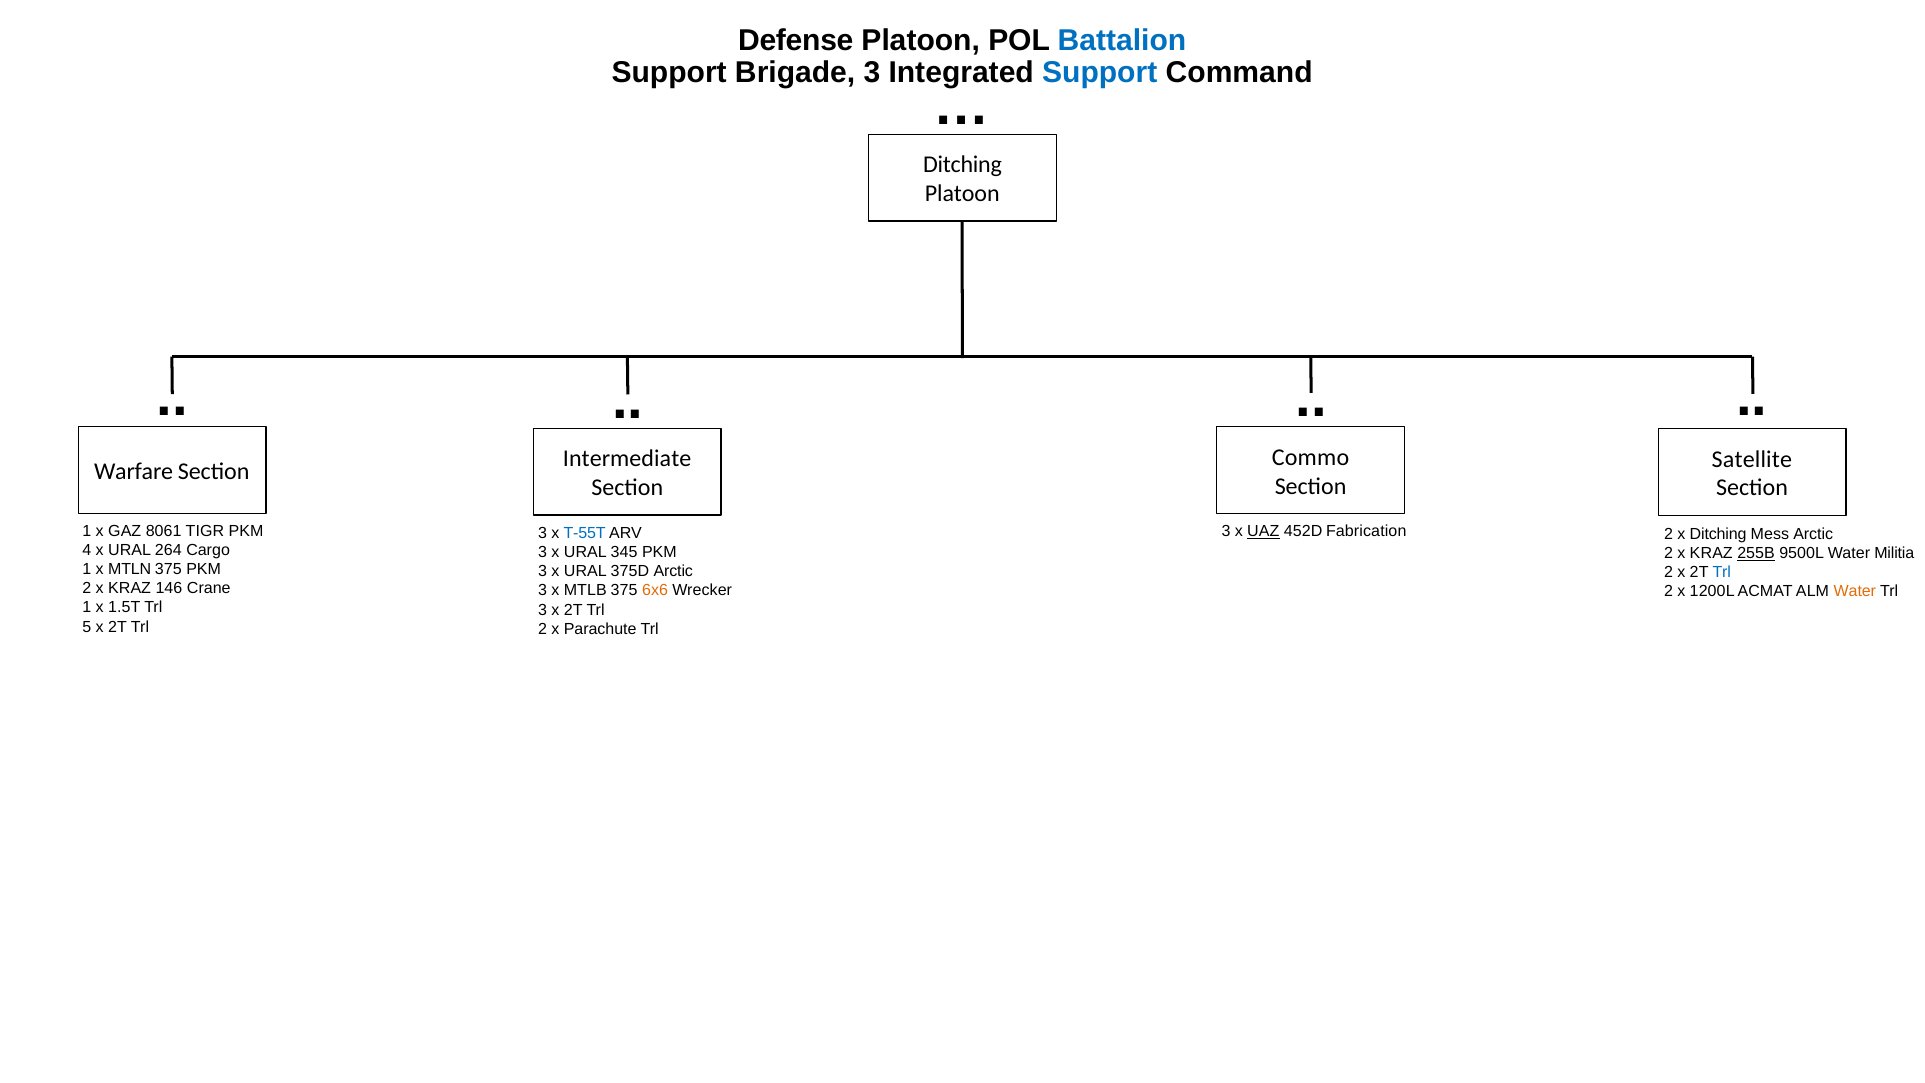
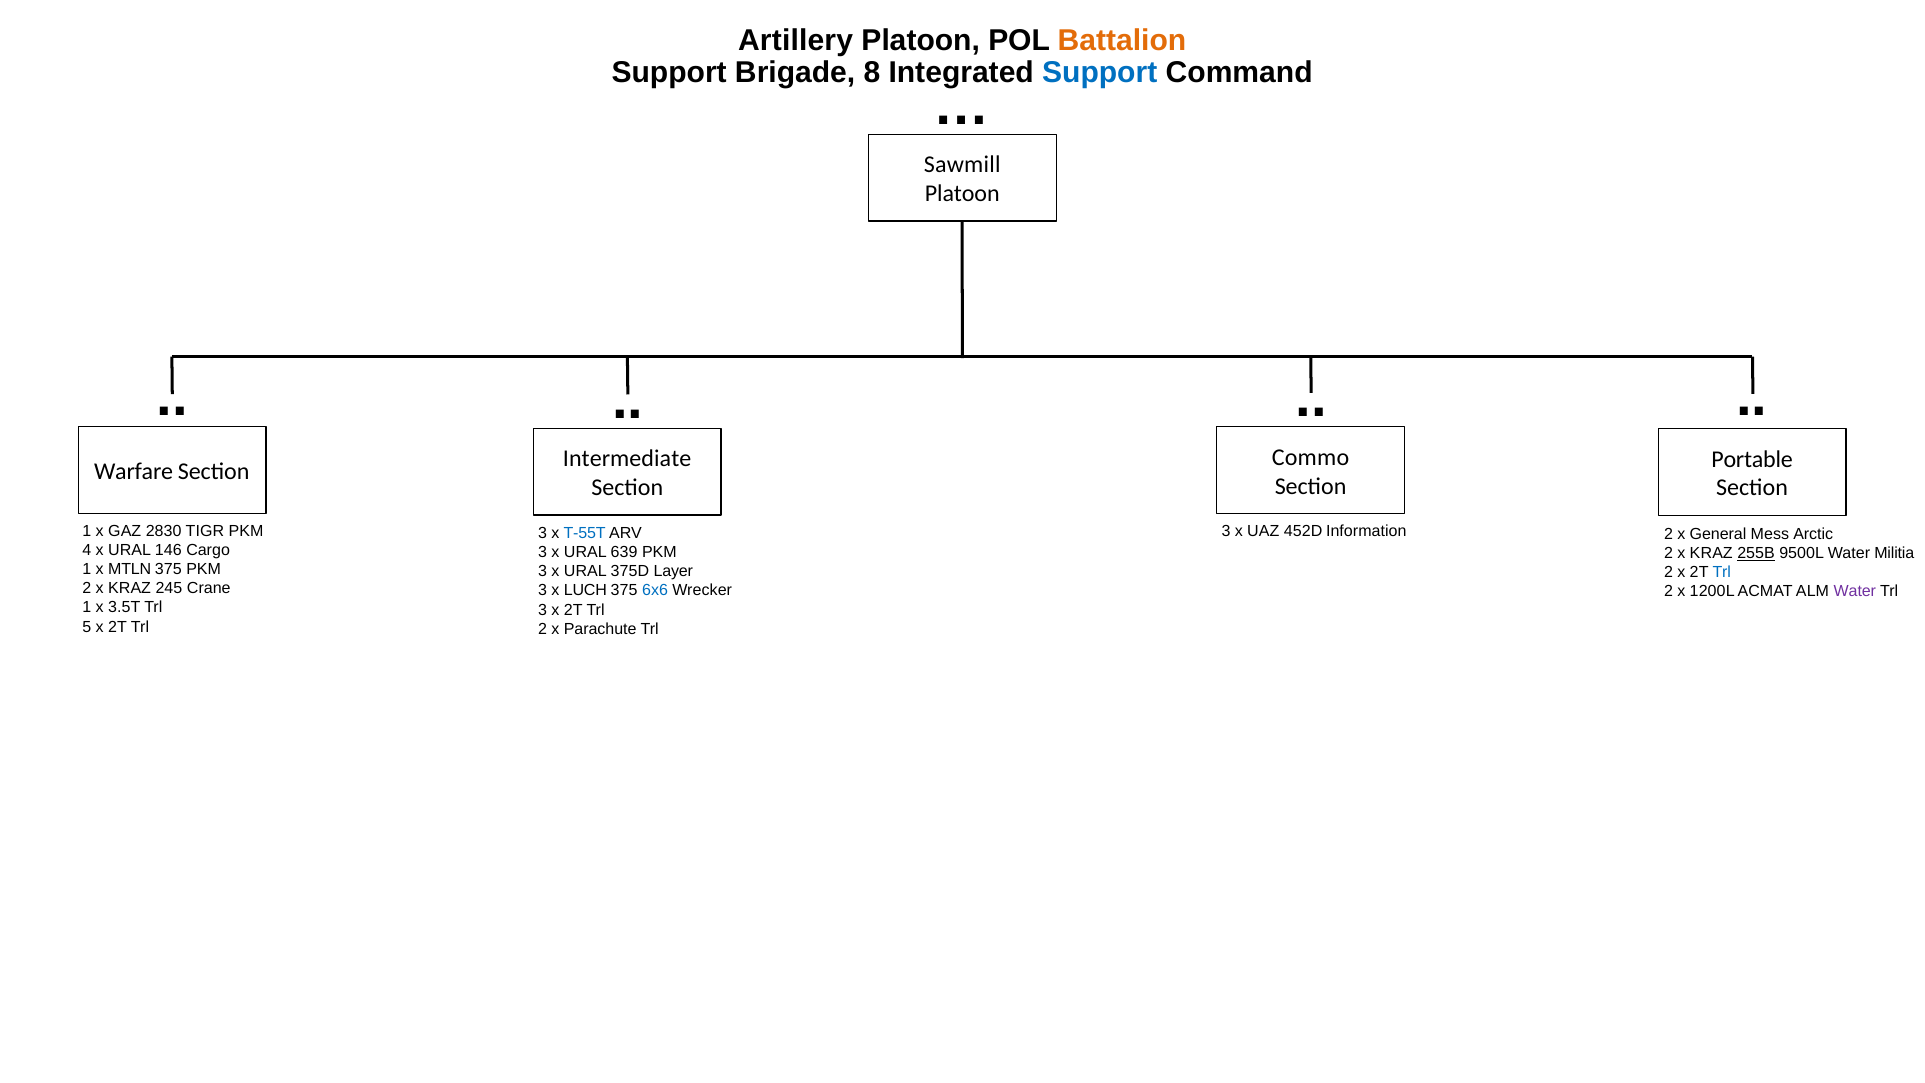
Defense: Defense -> Artillery
Battalion colour: blue -> orange
Brigade 3: 3 -> 8
Ditching at (962, 165): Ditching -> Sawmill
Satellite: Satellite -> Portable
8061: 8061 -> 2830
UAZ underline: present -> none
Fabrication: Fabrication -> Information
x Ditching: Ditching -> General
264: 264 -> 146
345: 345 -> 639
375D Arctic: Arctic -> Layer
146: 146 -> 245
MTLB: MTLB -> LUCH
6x6 colour: orange -> blue
Water at (1855, 591) colour: orange -> purple
1.5T: 1.5T -> 3.5T
